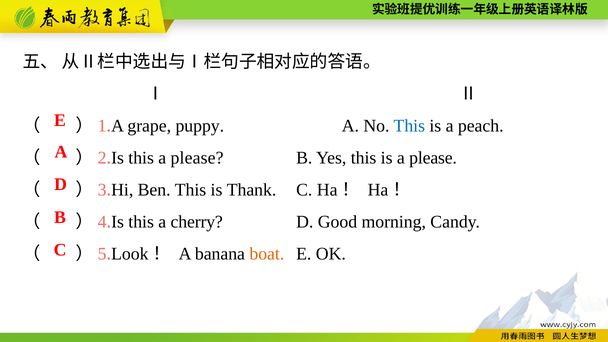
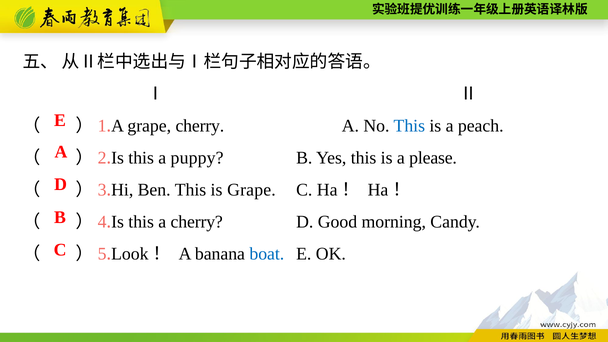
grape puppy: puppy -> cherry
this a please: please -> puppy
is Thank: Thank -> Grape
boat colour: orange -> blue
